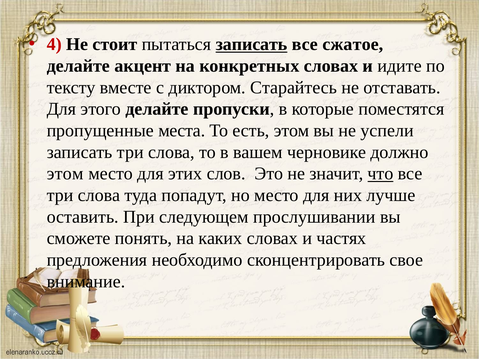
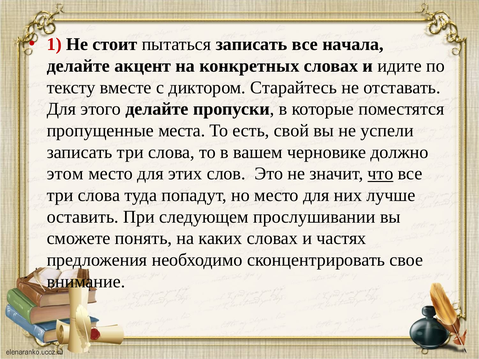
4: 4 -> 1
записать at (252, 44) underline: present -> none
сжатое: сжатое -> начала
есть этом: этом -> свой
